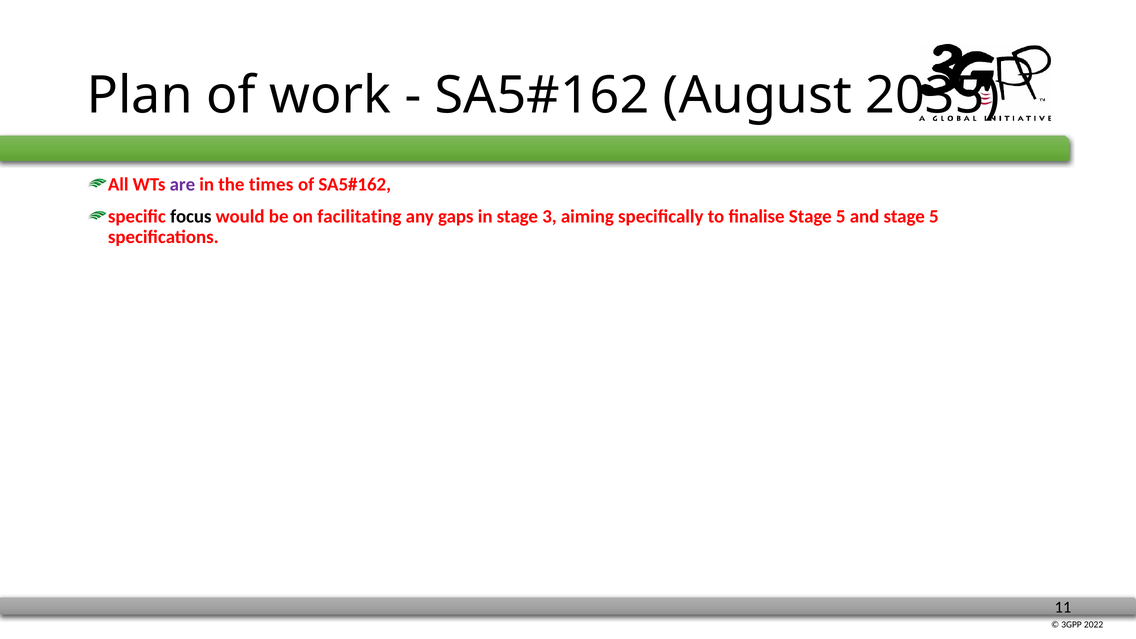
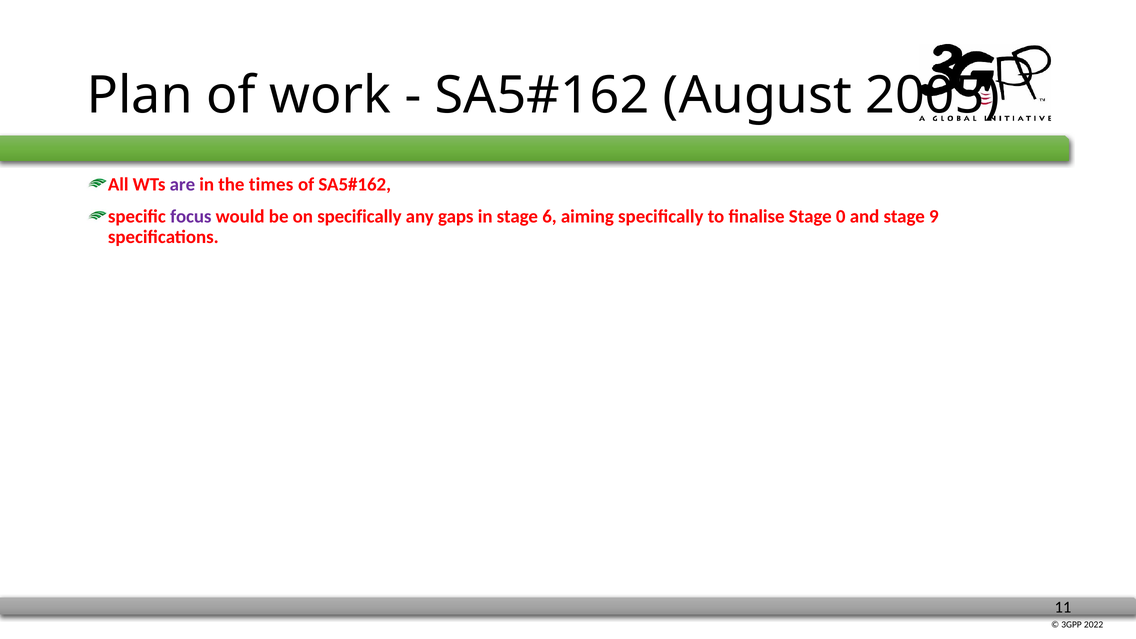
2035: 2035 -> 2005
focus colour: black -> purple
on facilitating: facilitating -> specifically
3: 3 -> 6
finalise Stage 5: 5 -> 0
and stage 5: 5 -> 9
